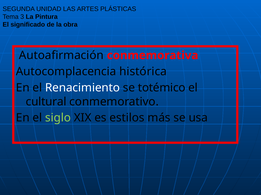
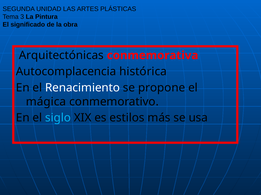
Autoafirmación: Autoafirmación -> Arquitectónicas
totémico: totémico -> propone
cultural: cultural -> mágica
siglo colour: light green -> light blue
